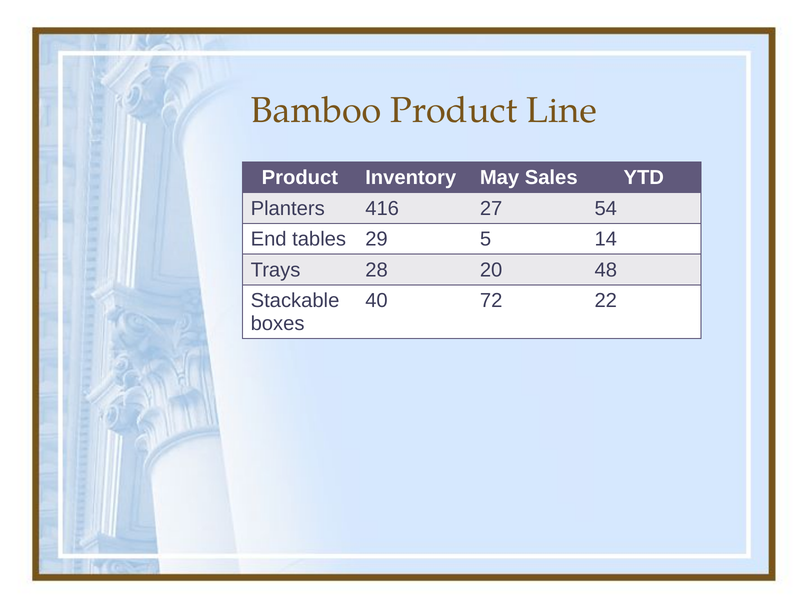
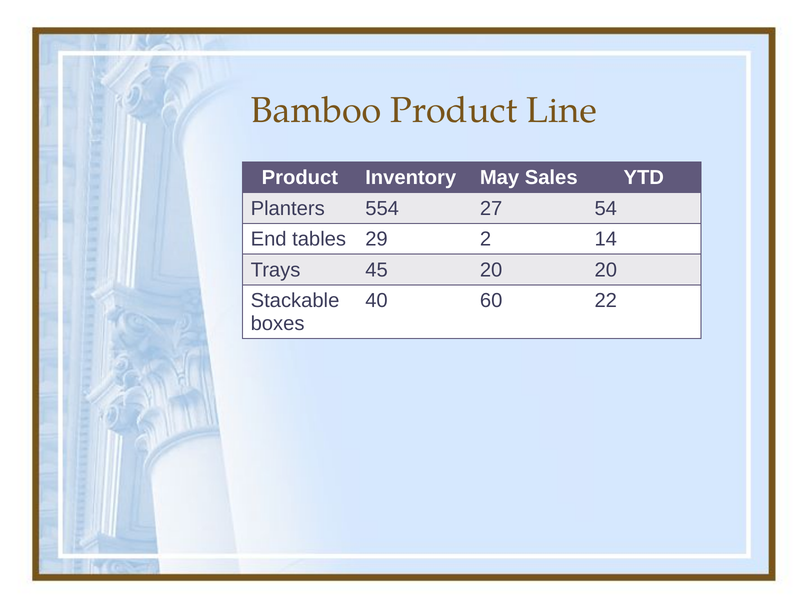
416: 416 -> 554
5: 5 -> 2
28: 28 -> 45
20 48: 48 -> 20
72: 72 -> 60
